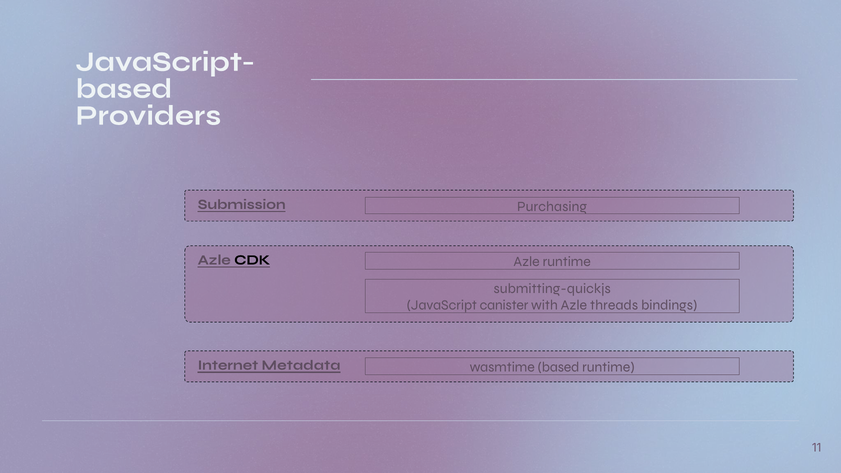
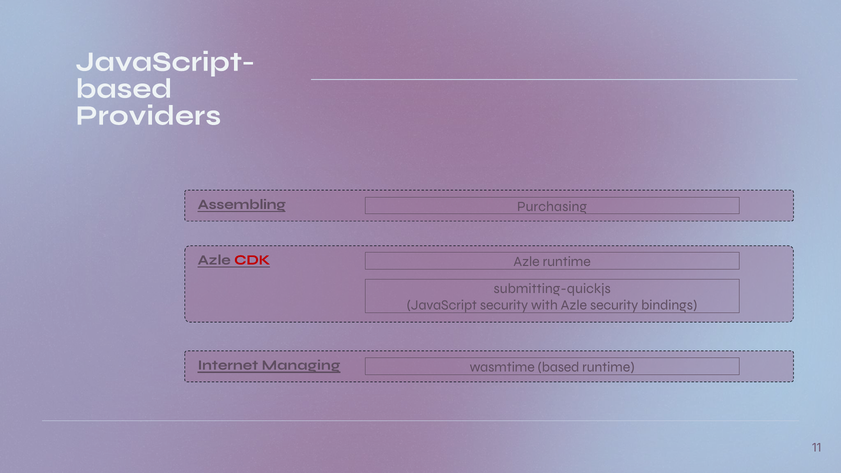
Submission: Submission -> Assembling
CDK colour: black -> red
JavaScript canister: canister -> security
Azle threads: threads -> security
Metadata: Metadata -> Managing
